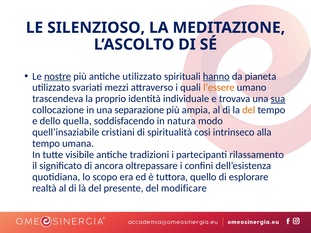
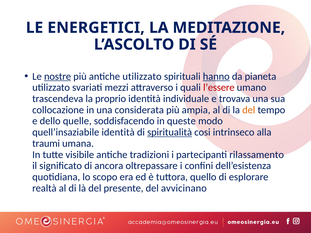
SILENZIOSO: SILENZIOSO -> ENERGETICI
l’essere colour: orange -> red
sua underline: present -> none
separazione: separazione -> considerata
quella: quella -> quelle
natura: natura -> queste
quell’insaziabile cristiani: cristiani -> identità
spiritualità underline: none -> present
tempo at (46, 144): tempo -> traumi
modificare: modificare -> avvicinano
